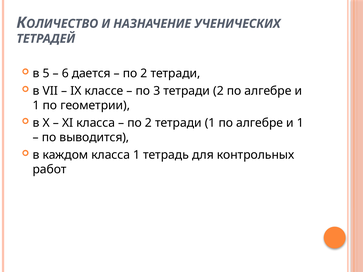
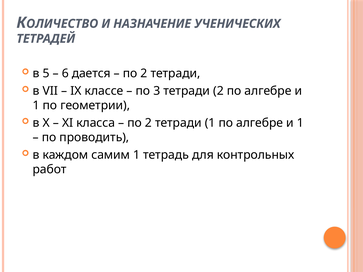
выводится: выводится -> проводить
каждом класса: класса -> самим
